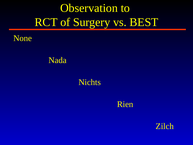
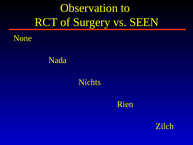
BEST: BEST -> SEEN
